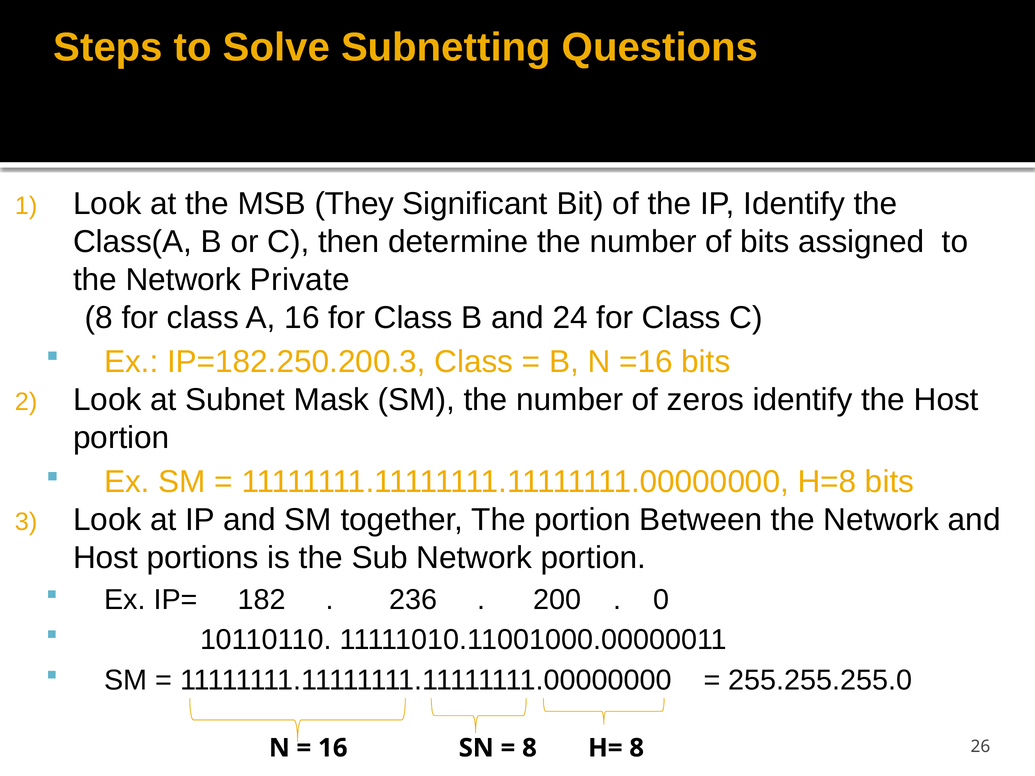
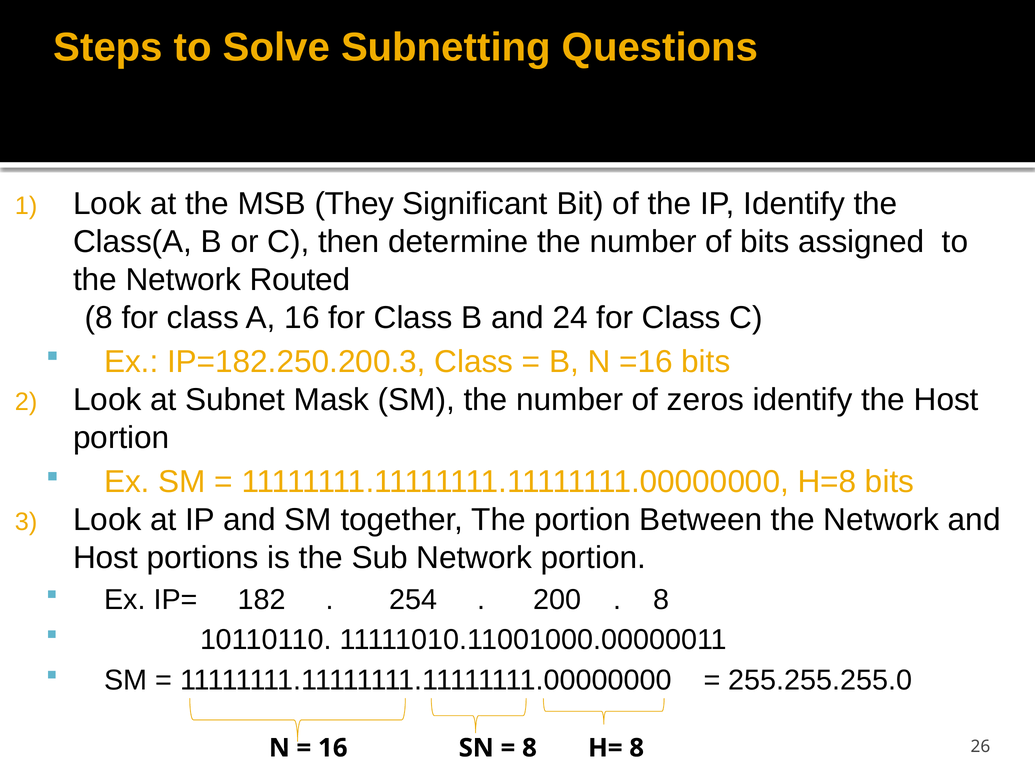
Private: Private -> Routed
236: 236 -> 254
0 at (661, 600): 0 -> 8
